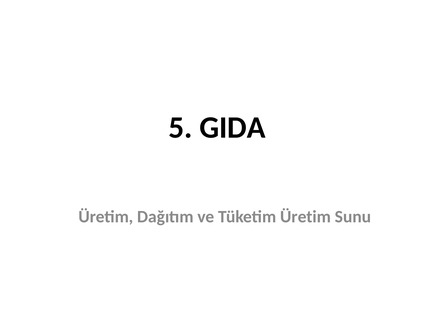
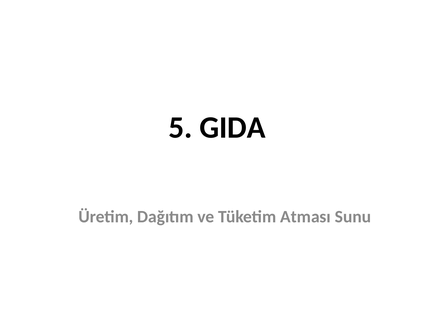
Tüketim Üretim: Üretim -> Atması
